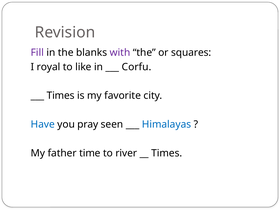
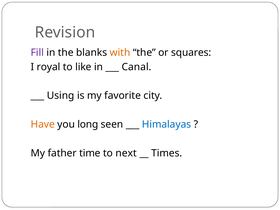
with colour: purple -> orange
Corfu: Corfu -> Canal
Times at (61, 96): Times -> Using
Have colour: blue -> orange
pray: pray -> long
river: river -> next
